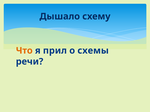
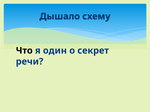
Что colour: orange -> black
прил: прил -> один
схемы: схемы -> секрет
